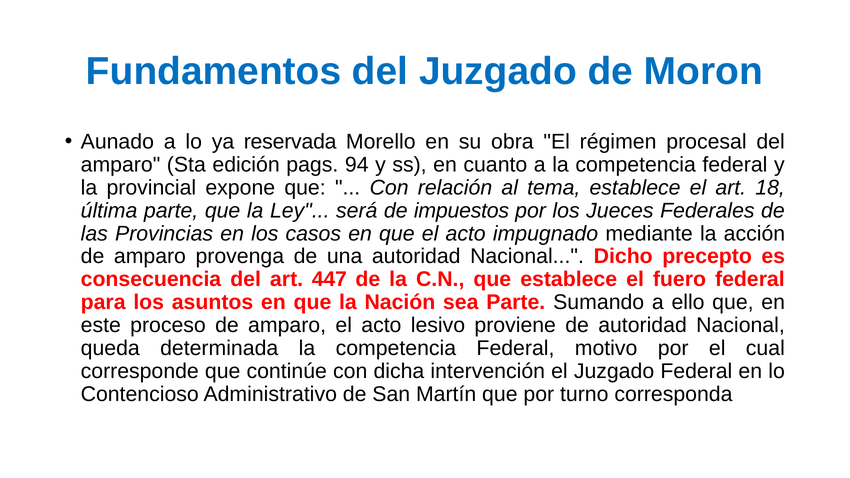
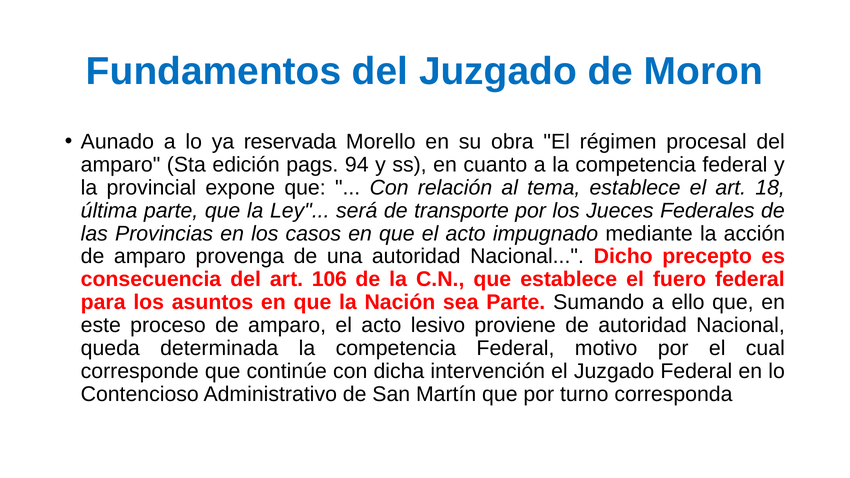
impuestos: impuestos -> transporte
447: 447 -> 106
